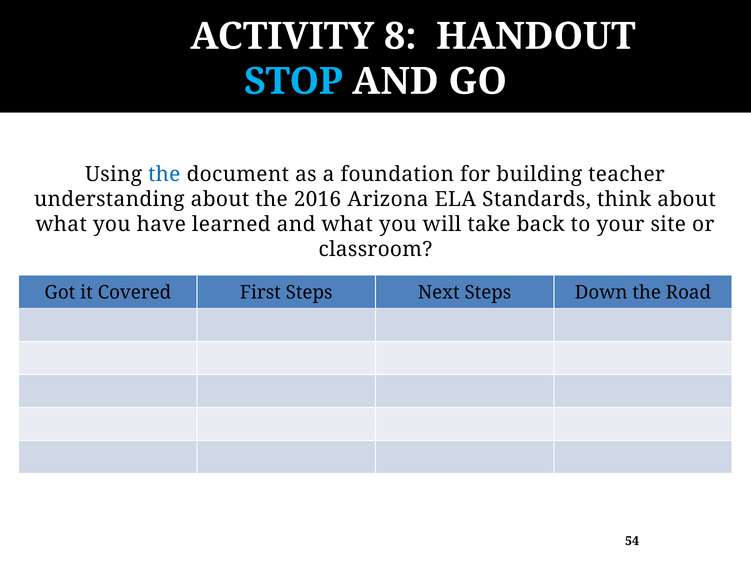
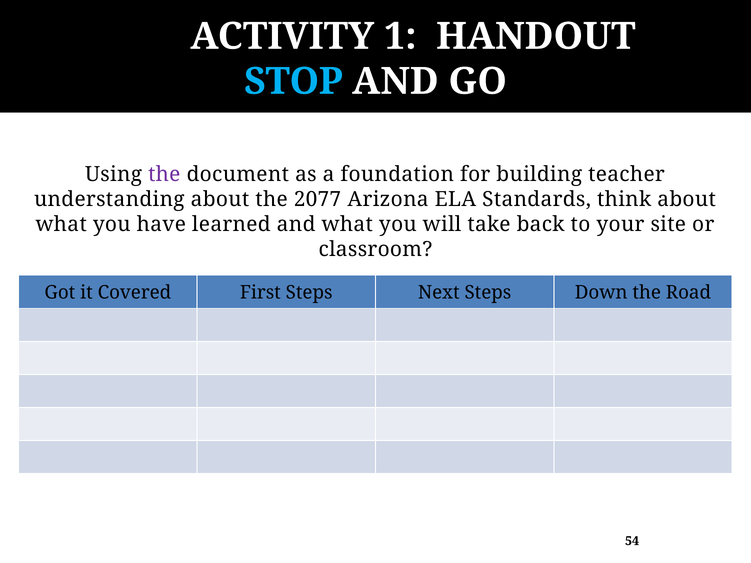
8: 8 -> 1
the at (164, 174) colour: blue -> purple
2016: 2016 -> 2077
